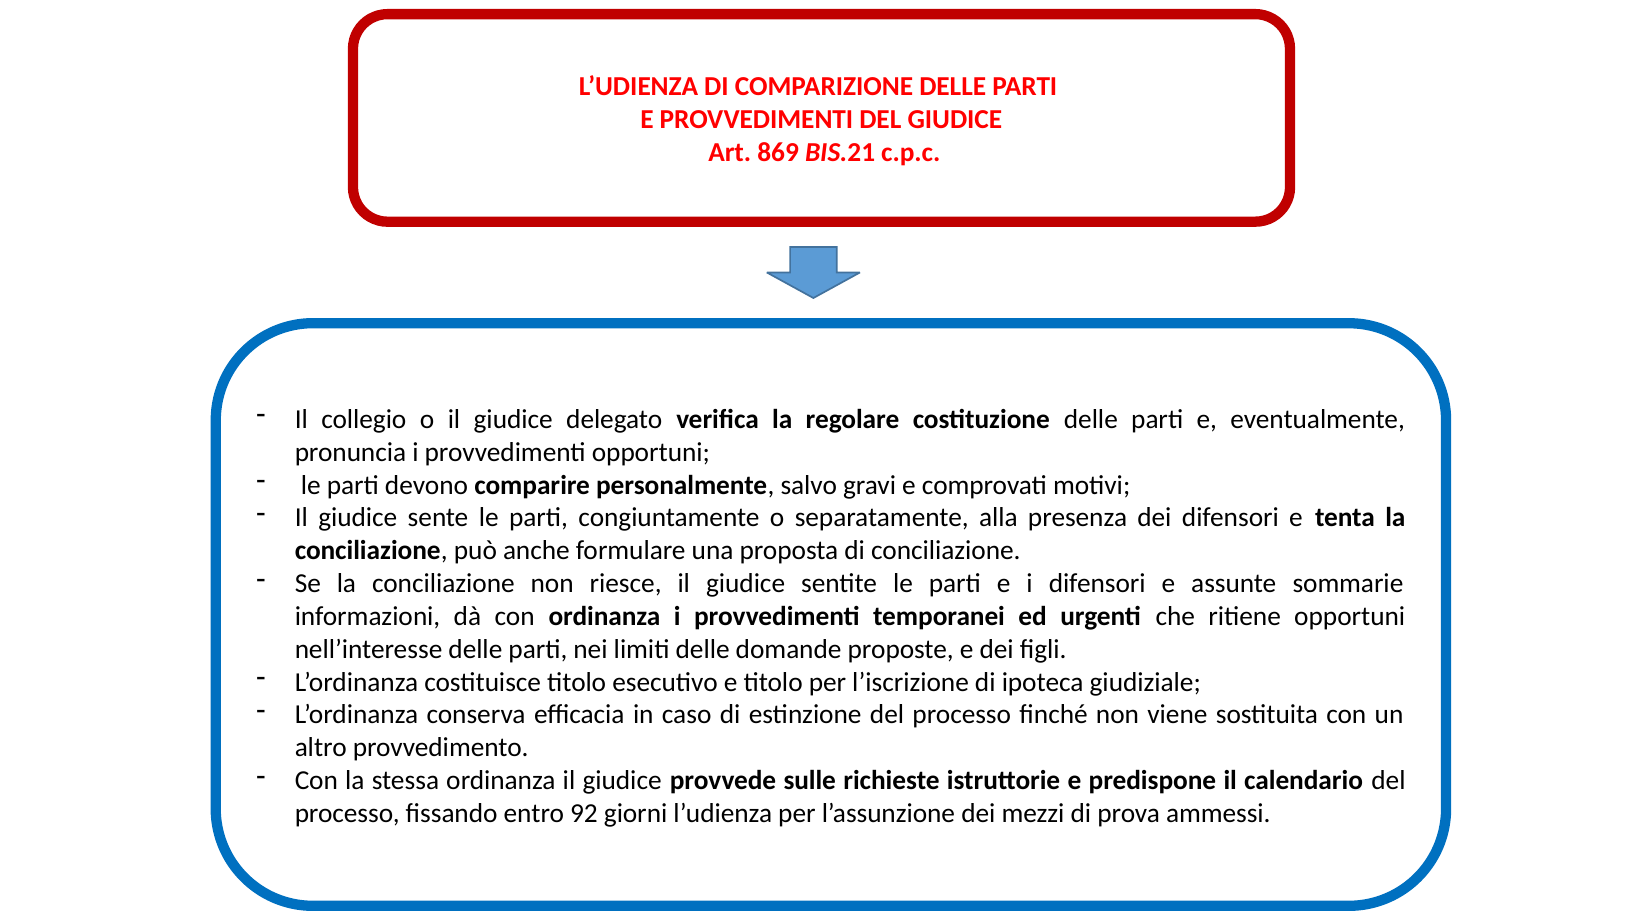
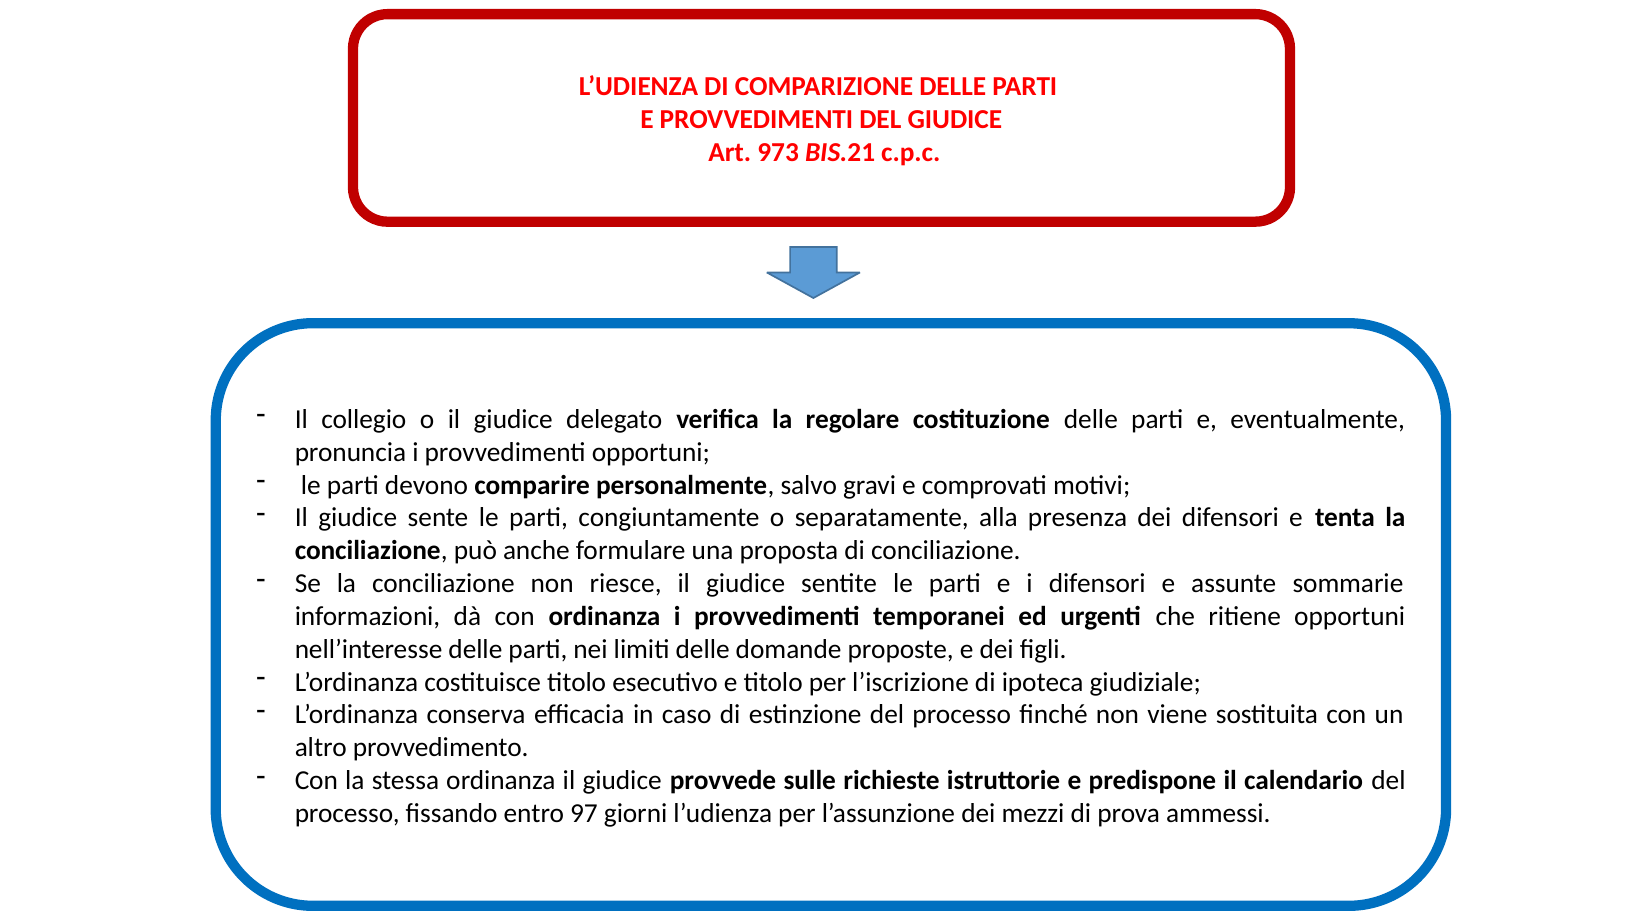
869: 869 -> 973
92: 92 -> 97
